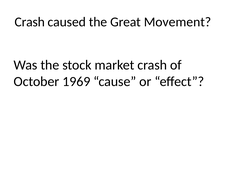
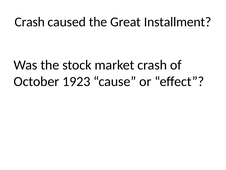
Movement: Movement -> Installment
1969: 1969 -> 1923
